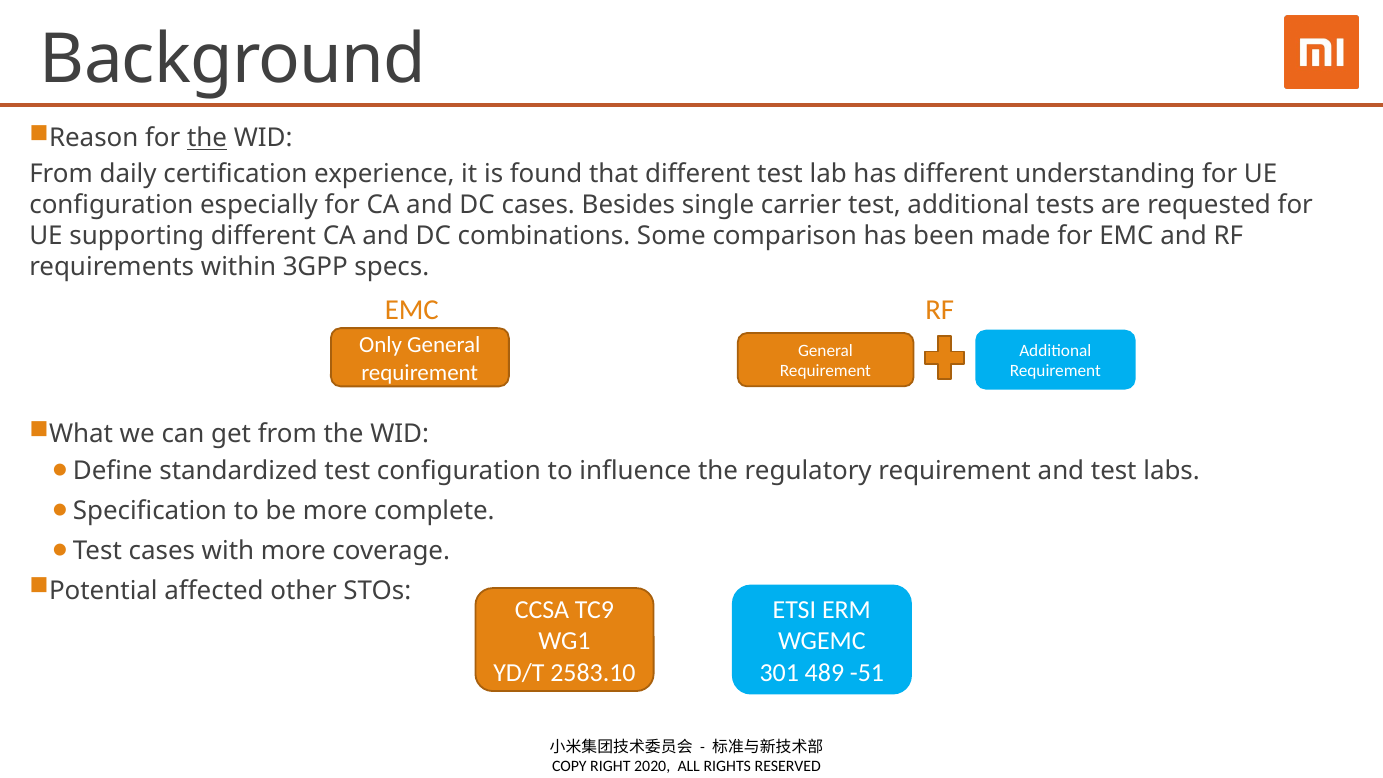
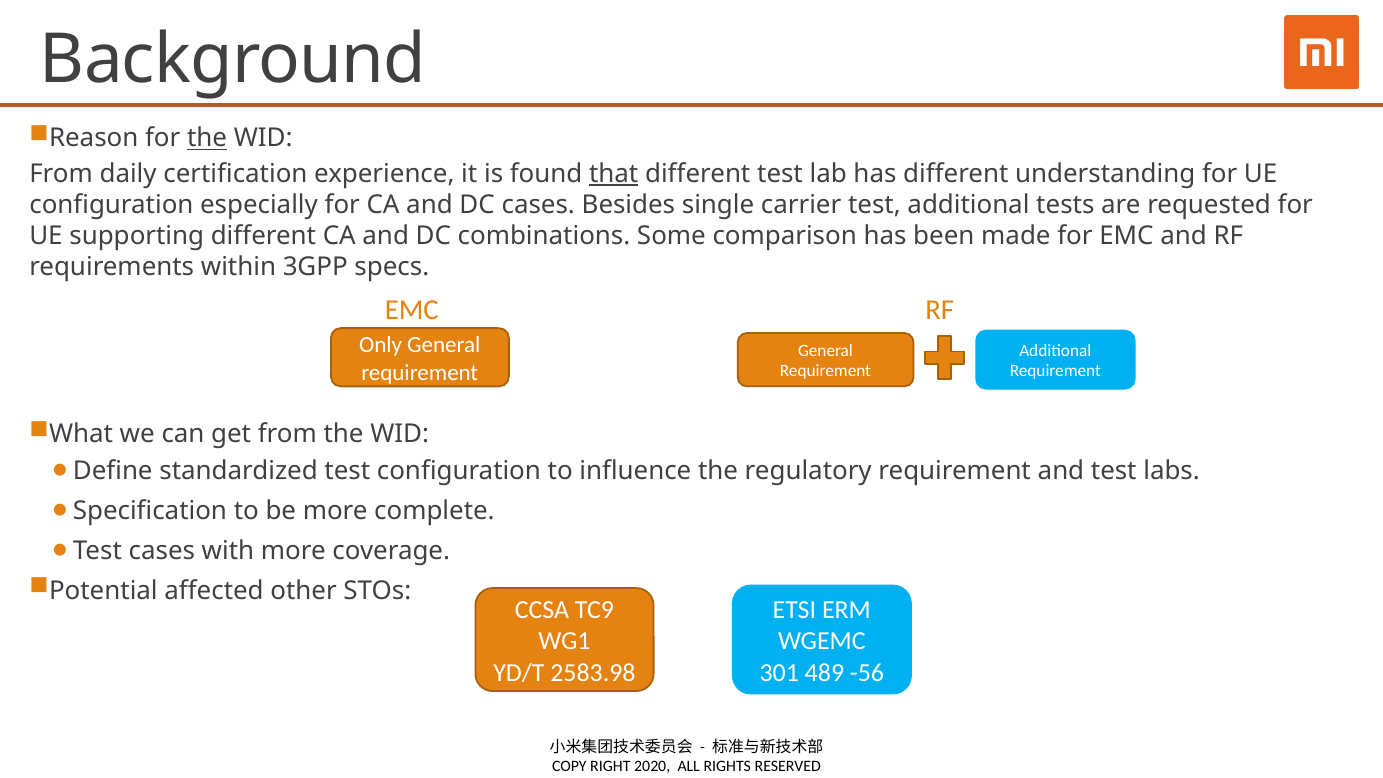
that underline: none -> present
2583.10: 2583.10 -> 2583.98
-51: -51 -> -56
